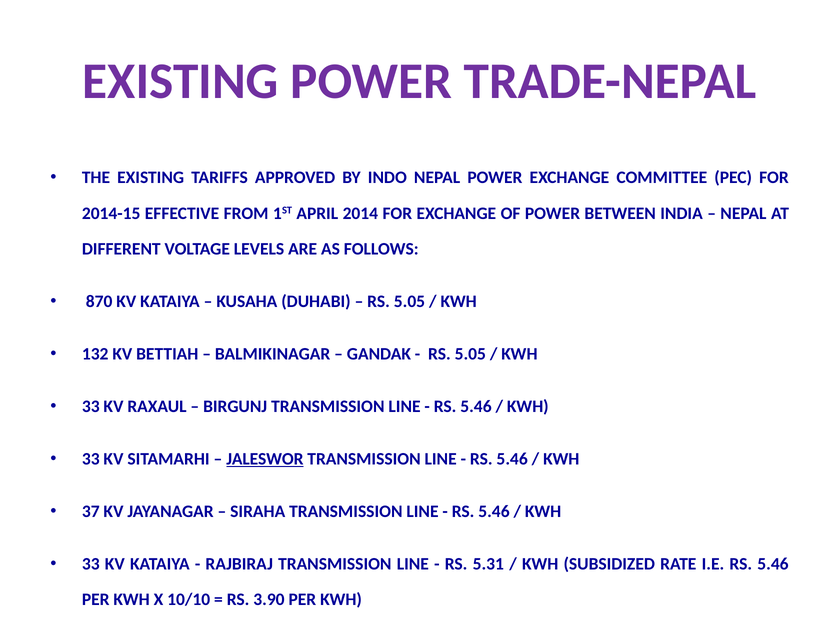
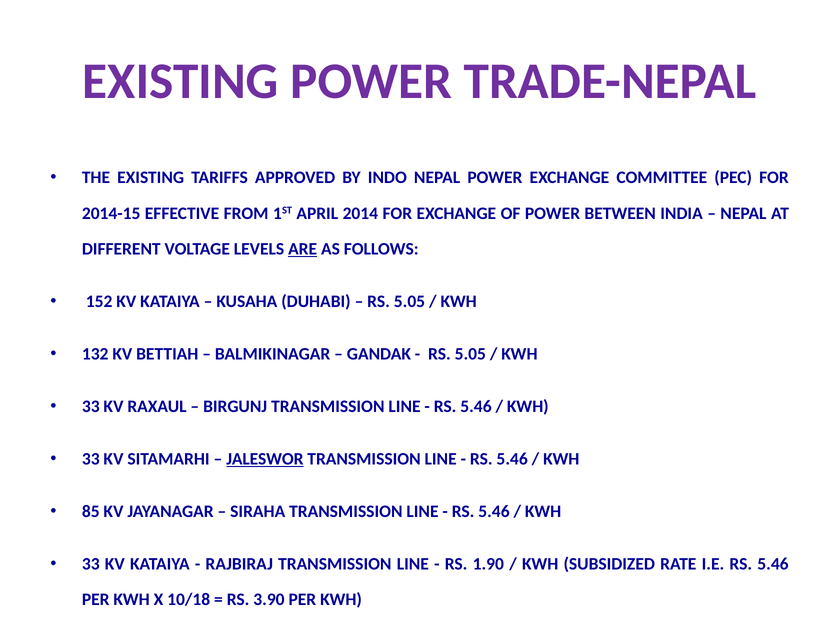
ARE underline: none -> present
870: 870 -> 152
37: 37 -> 85
5.31: 5.31 -> 1.90
10/10: 10/10 -> 10/18
